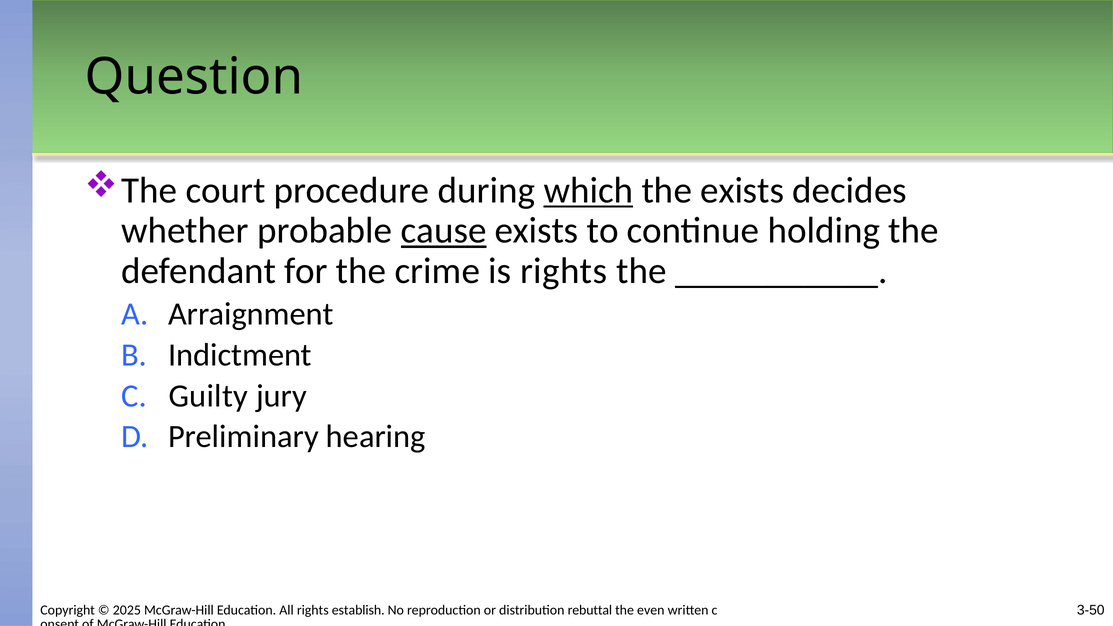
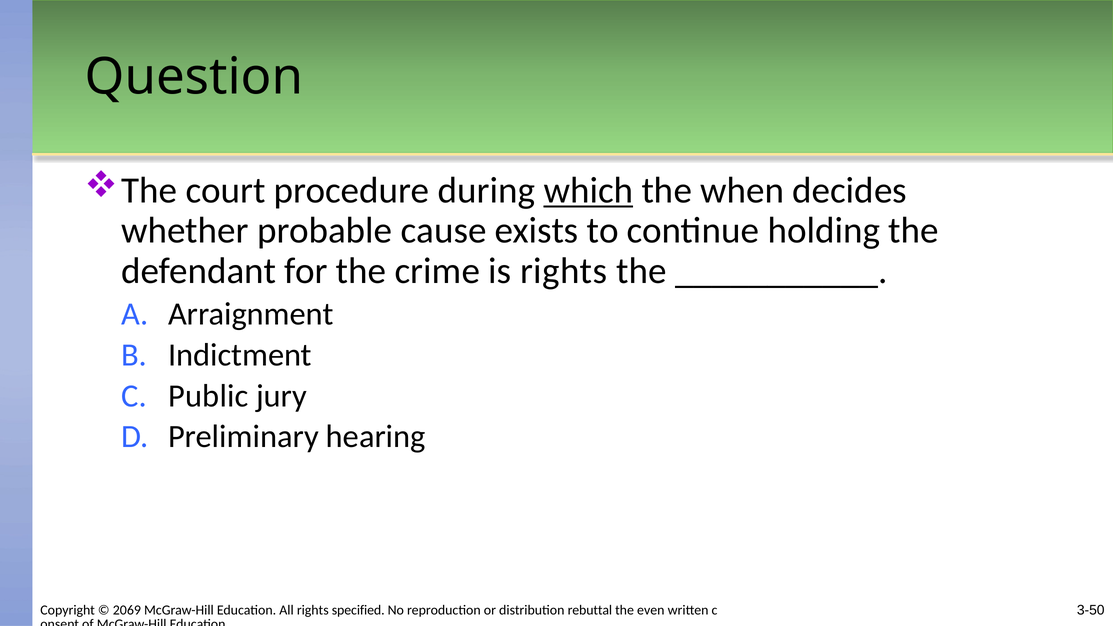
the exists: exists -> when
cause underline: present -> none
Guilty: Guilty -> Public
2025: 2025 -> 2069
establish: establish -> specified
